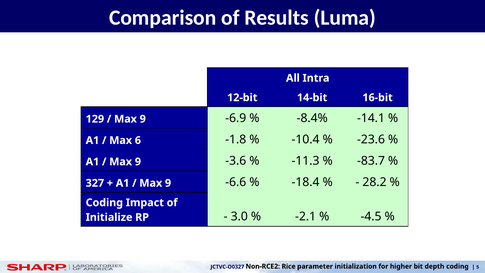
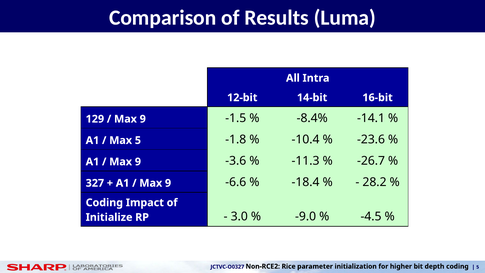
-6.9: -6.9 -> -1.5
Max 6: 6 -> 5
-83.7: -83.7 -> -26.7
-2.1: -2.1 -> -9.0
